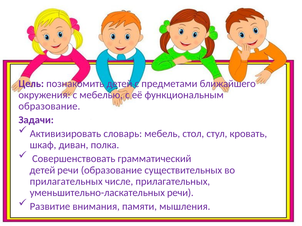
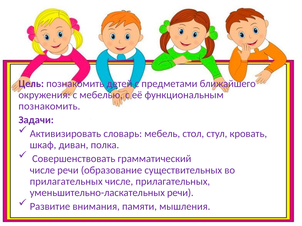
образование at (49, 106): образование -> познакомить
детей at (42, 170): детей -> числе
